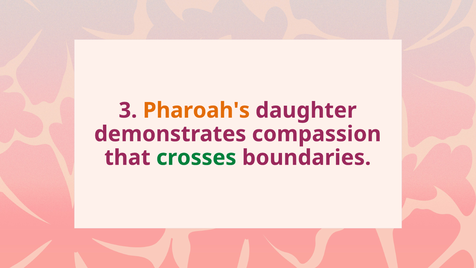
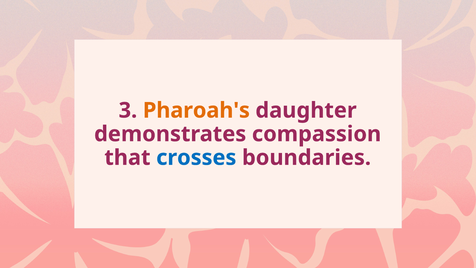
crosses colour: green -> blue
